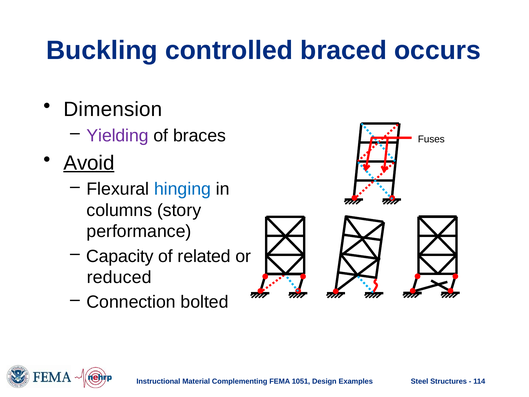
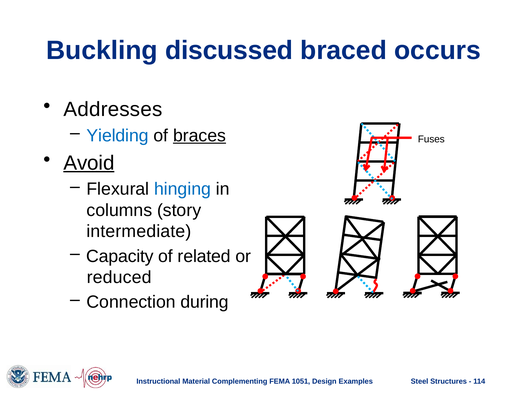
controlled: controlled -> discussed
Dimension: Dimension -> Addresses
Yielding colour: purple -> blue
braces underline: none -> present
performance: performance -> intermediate
bolted: bolted -> during
